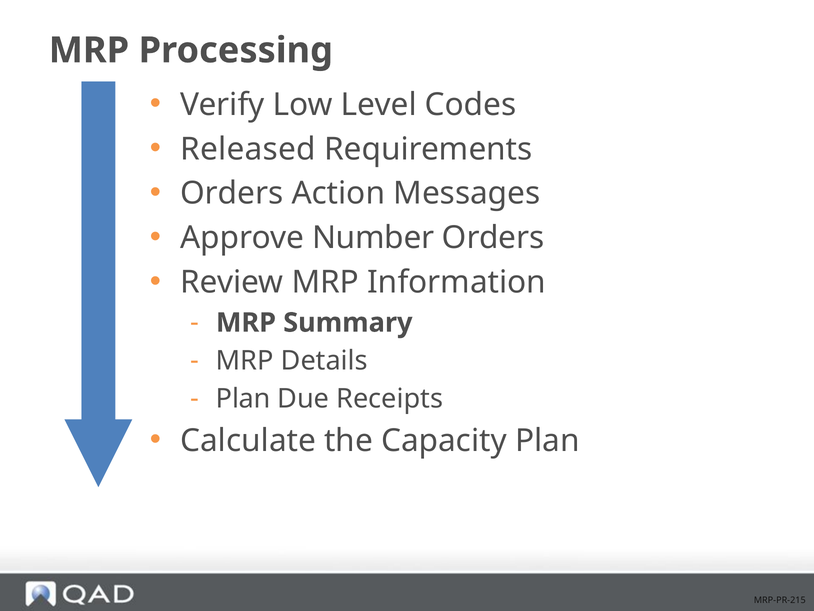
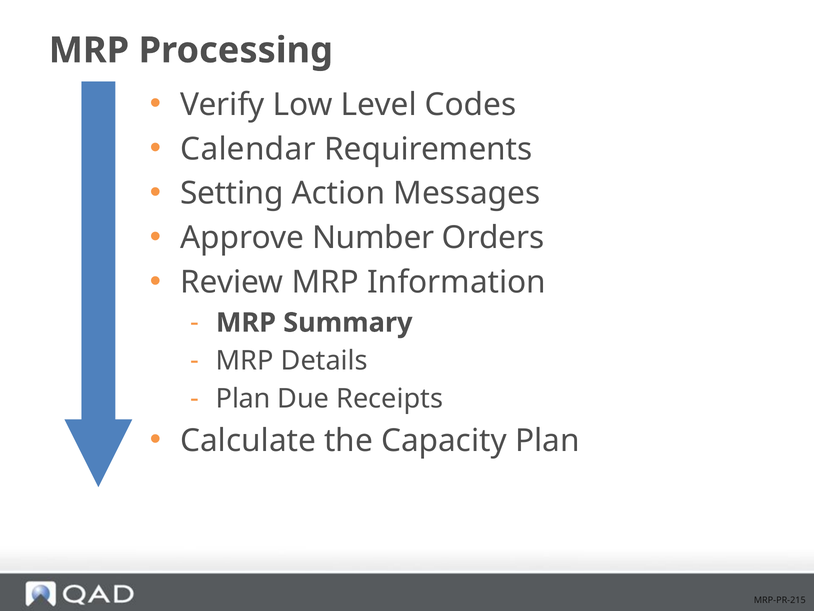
Released: Released -> Calendar
Orders at (232, 193): Orders -> Setting
